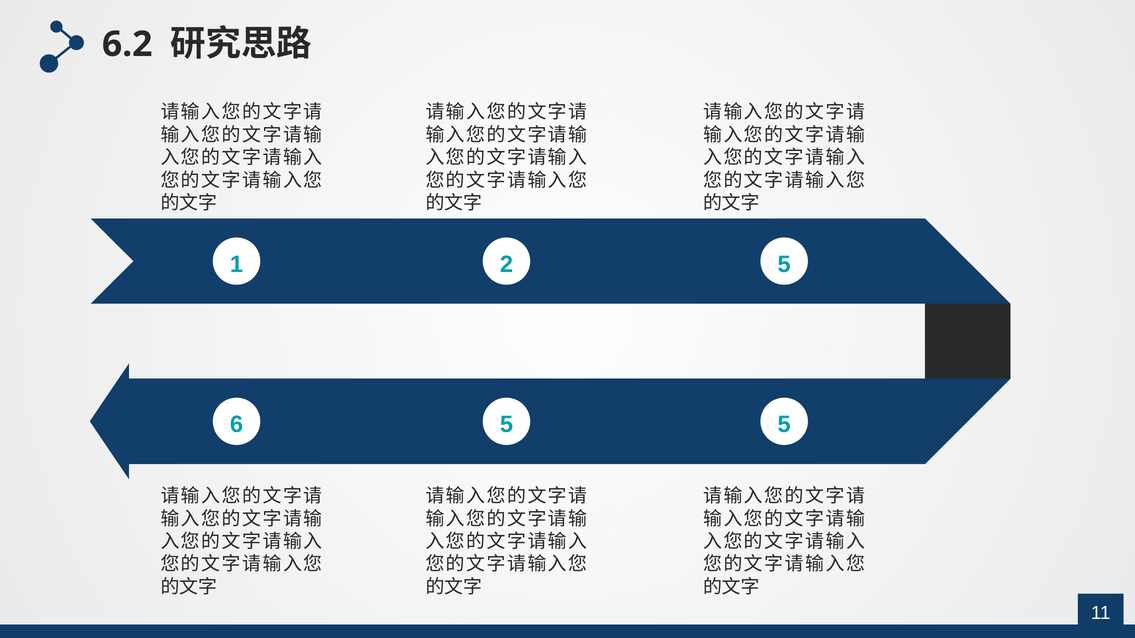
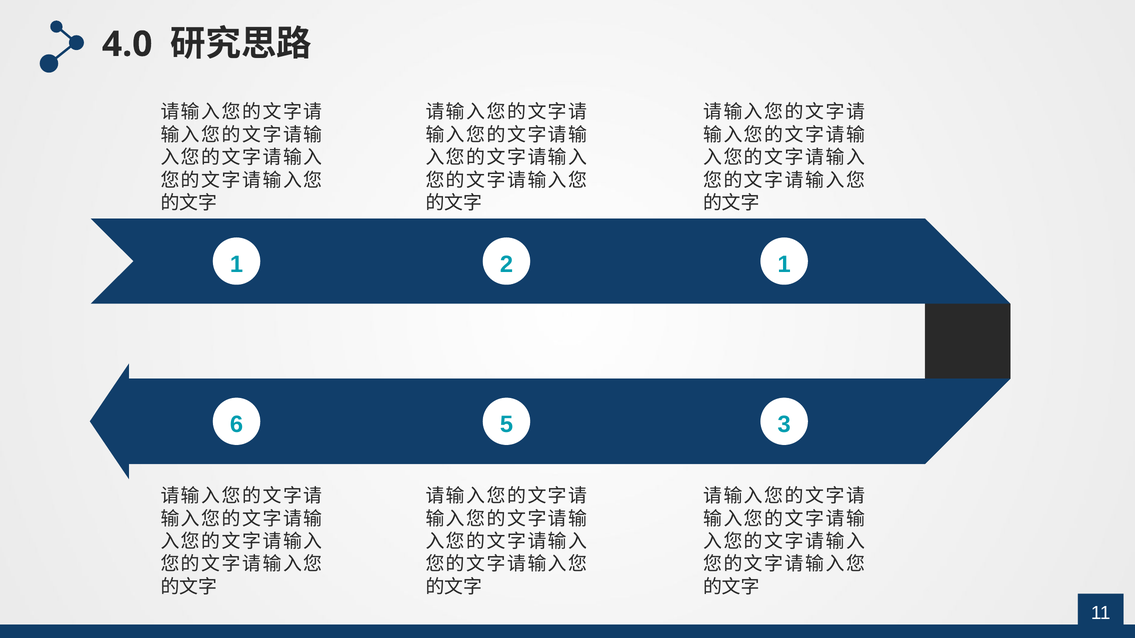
6.2: 6.2 -> 4.0
2 5: 5 -> 1
5 5: 5 -> 3
